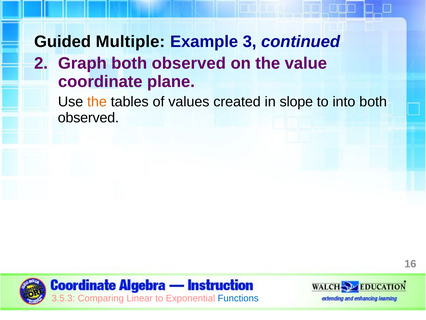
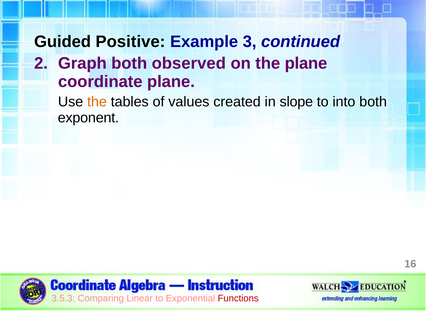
Multiple: Multiple -> Positive
the value: value -> plane
observed at (88, 118): observed -> exponent
Functions colour: blue -> red
